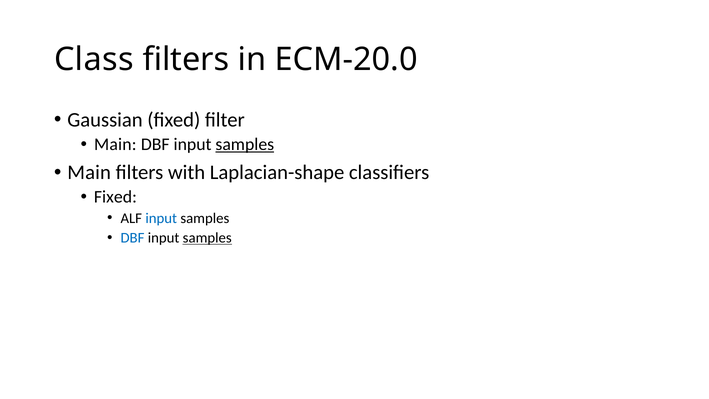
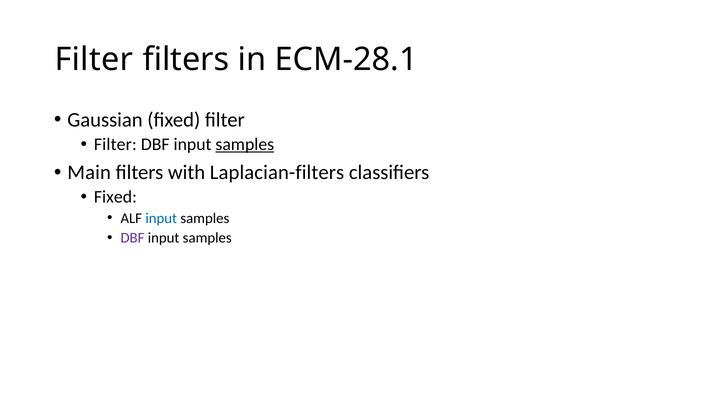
Class at (94, 60): Class -> Filter
ECM-20.0: ECM-20.0 -> ECM-28.1
Main at (115, 144): Main -> Filter
Laplacian-shape: Laplacian-shape -> Laplacian-filters
DBF at (132, 238) colour: blue -> purple
samples at (207, 238) underline: present -> none
